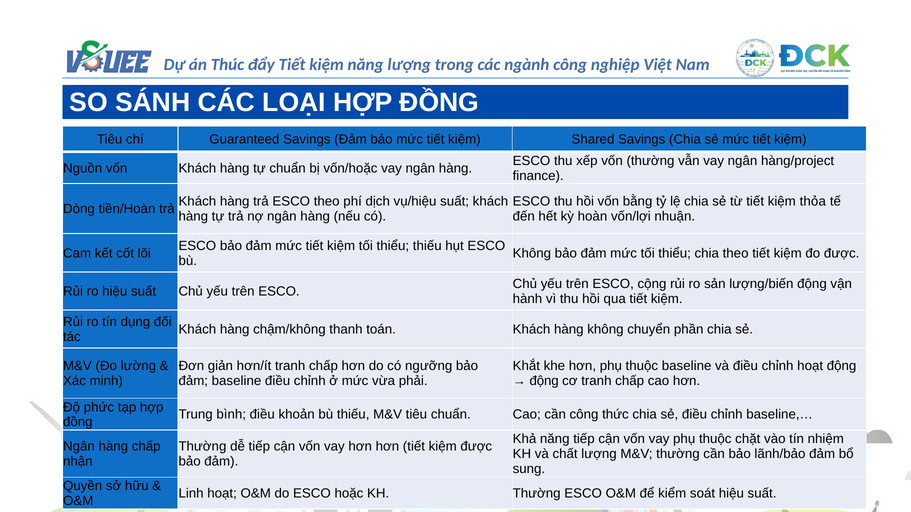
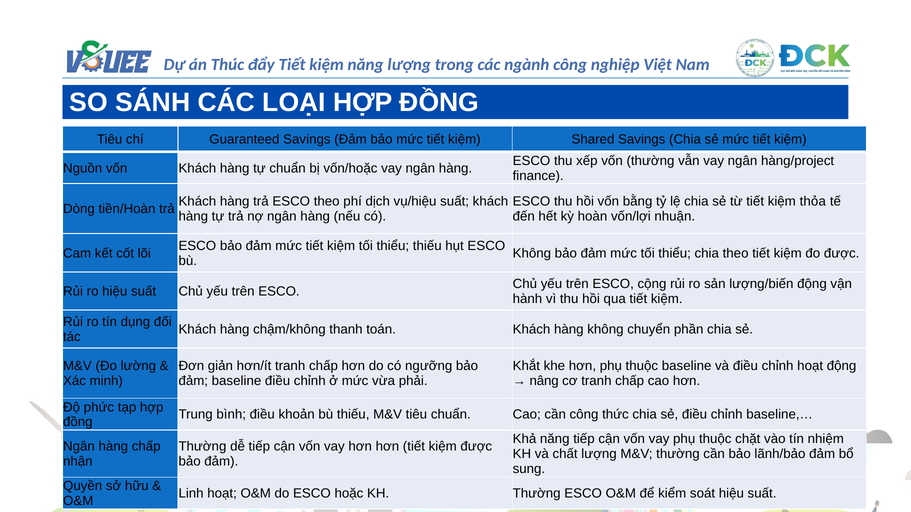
động at (544, 381): động -> nâng
